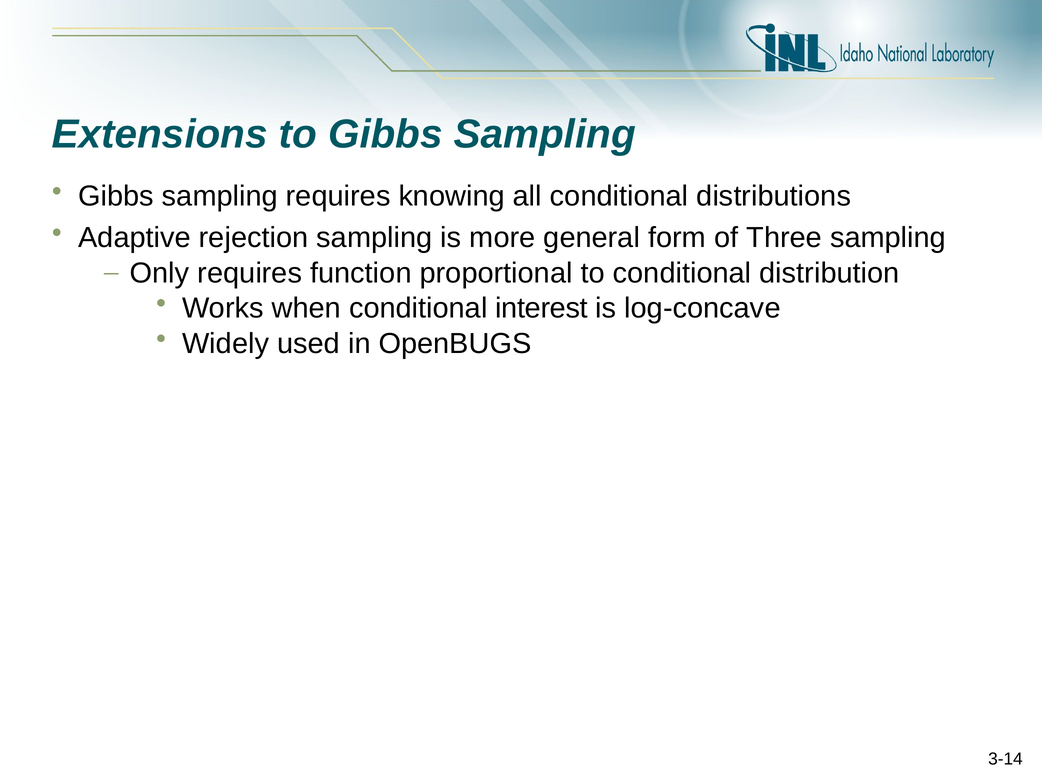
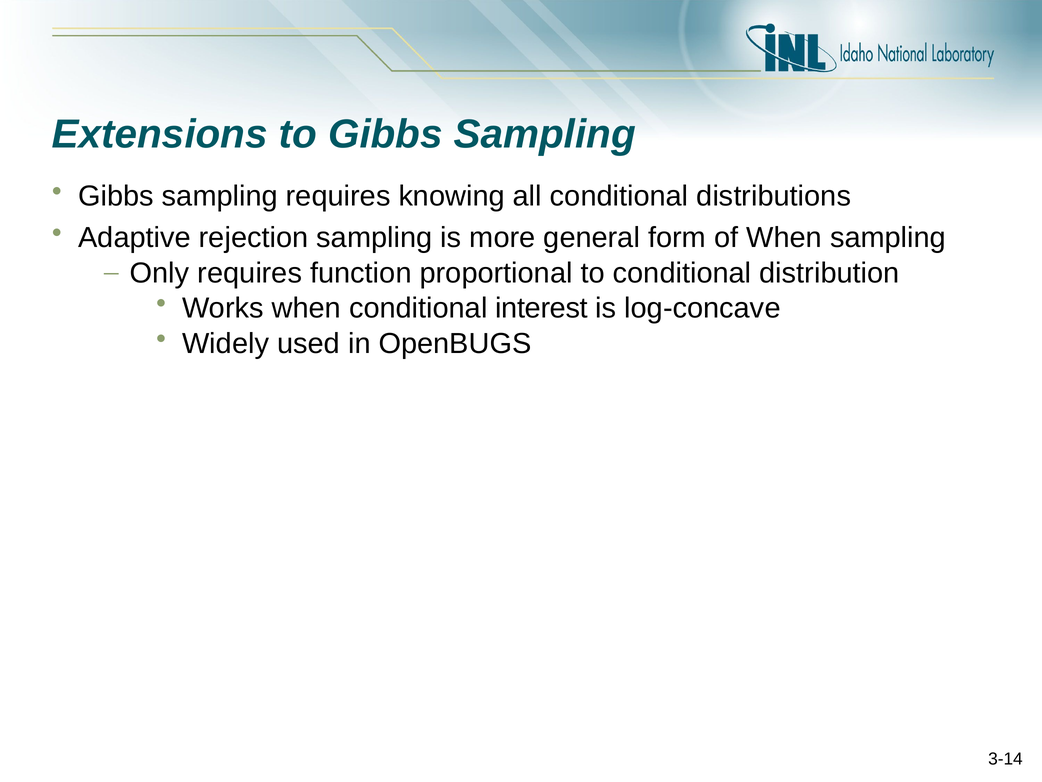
of Three: Three -> When
